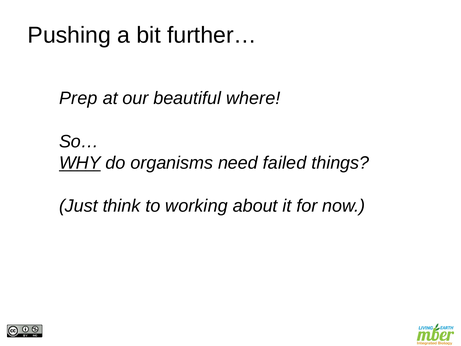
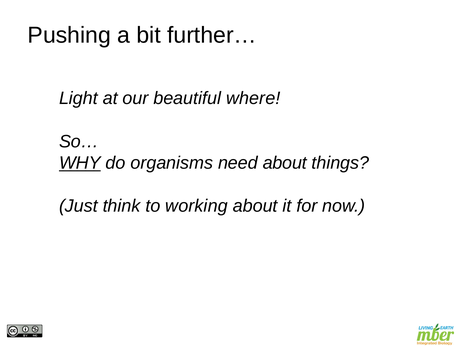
Prep: Prep -> Light
need failed: failed -> about
